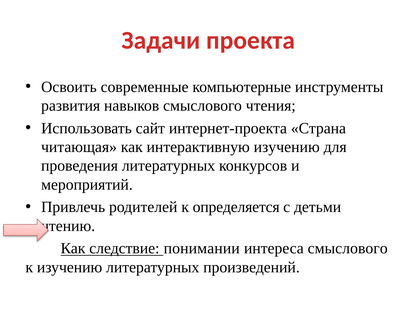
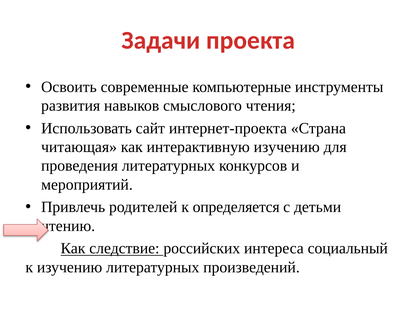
понимании: понимании -> российских
интереса смыслового: смыслового -> социальный
